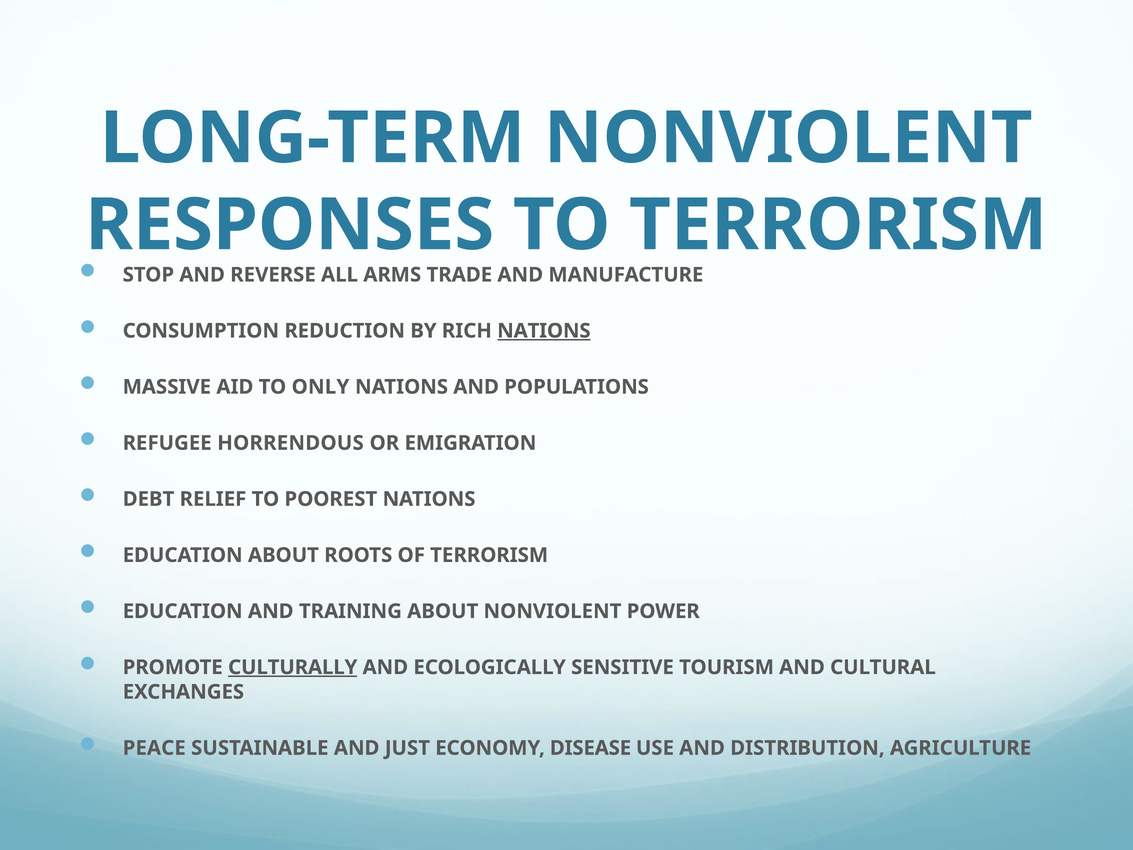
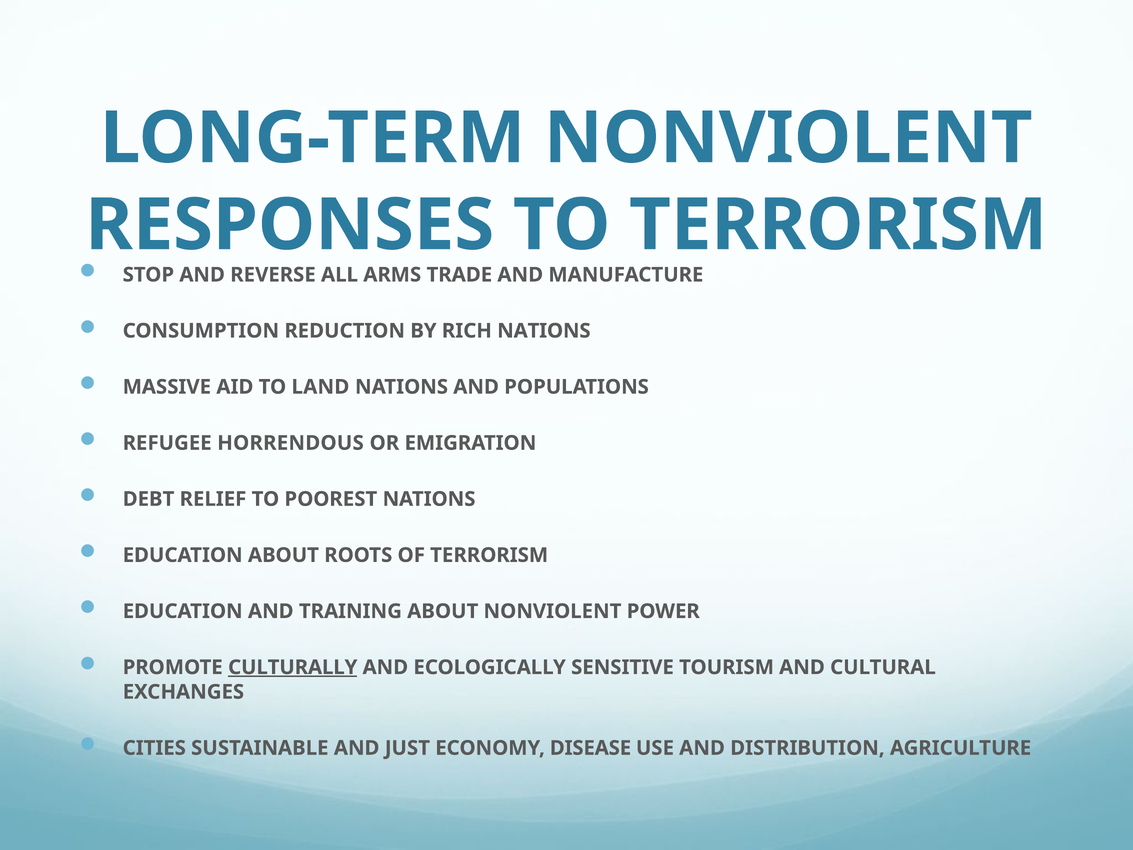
NATIONS at (544, 331) underline: present -> none
ONLY: ONLY -> LAND
PEACE: PEACE -> CITIES
